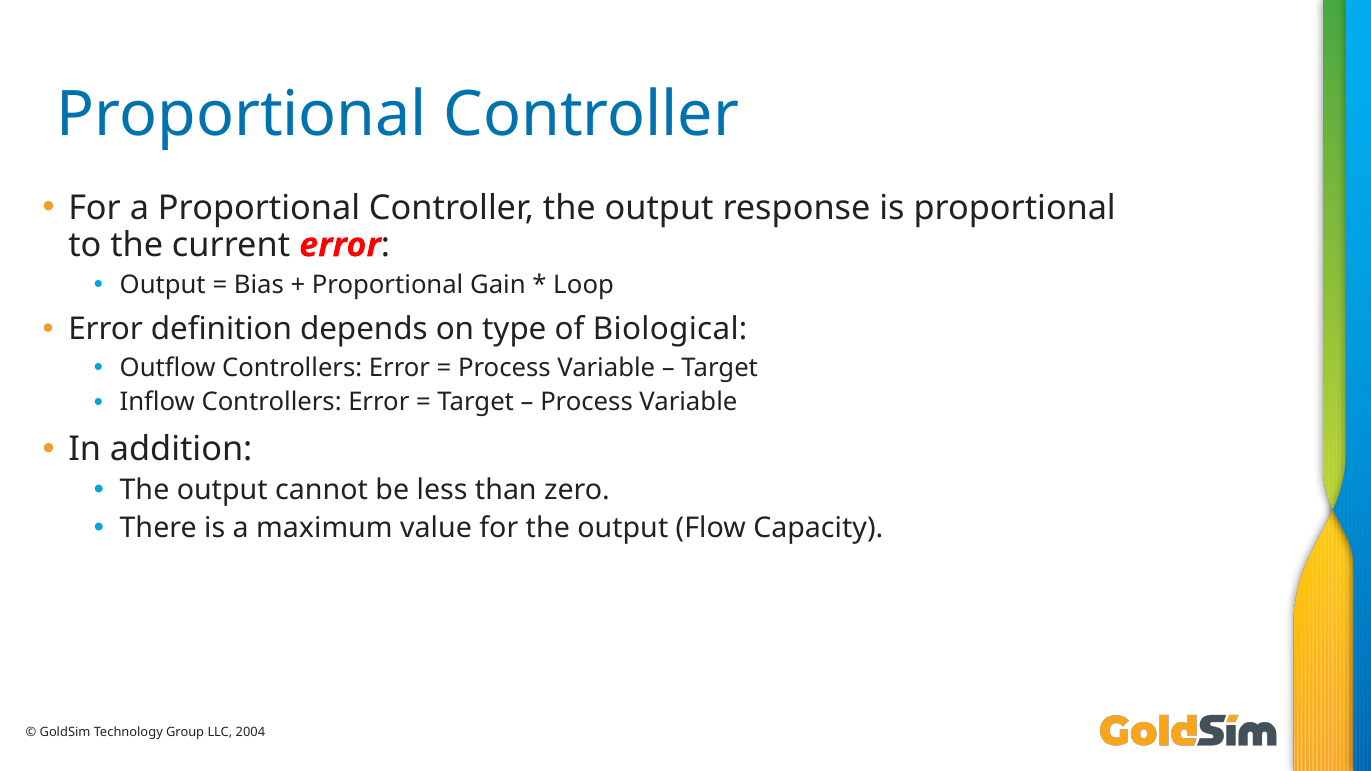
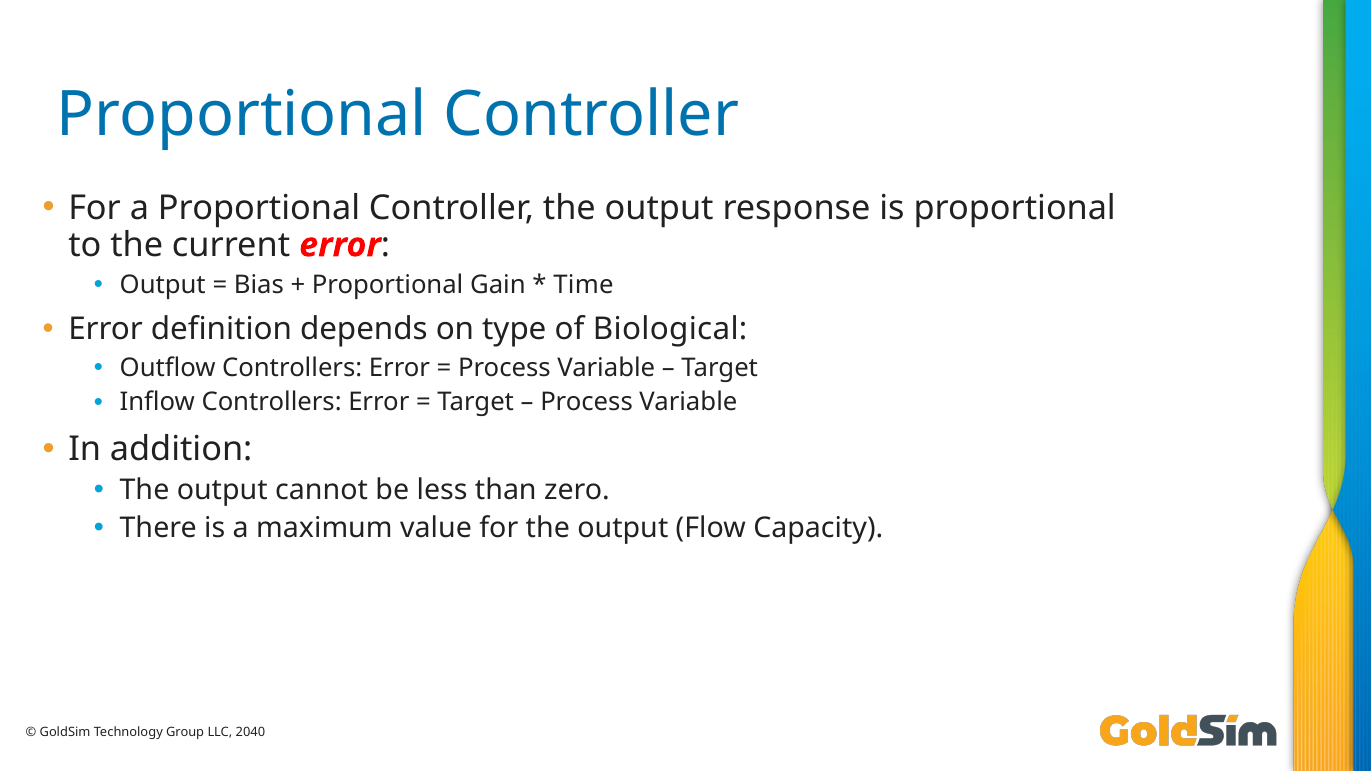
Loop: Loop -> Time
2004: 2004 -> 2040
